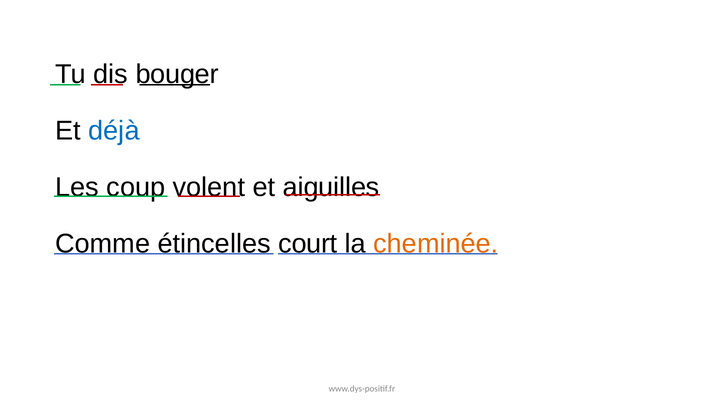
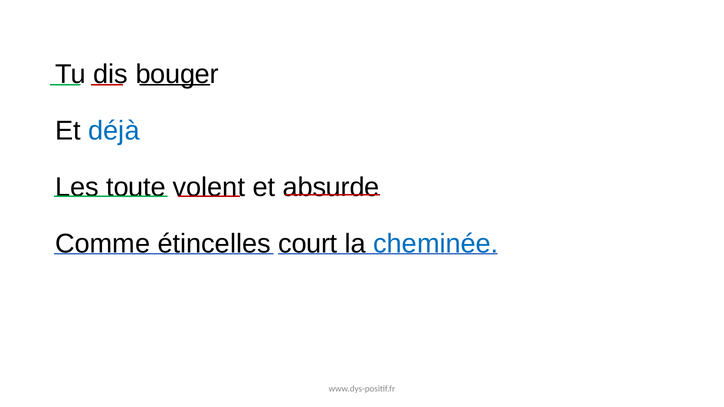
coup: coup -> toute
aiguilles: aiguilles -> absurde
cheminée colour: orange -> blue
